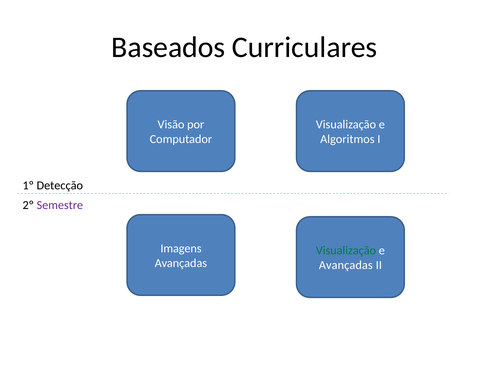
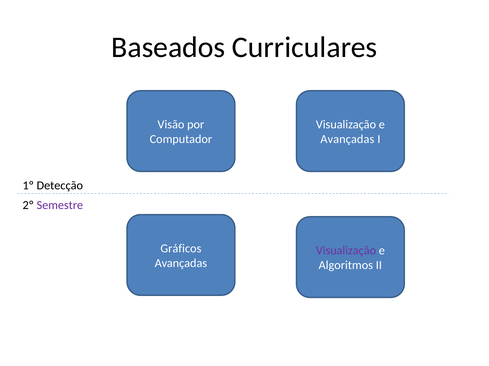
Algoritmos at (347, 140): Algoritmos -> Avançadas
Imagens: Imagens -> Gráficos
Visualização at (346, 251) colour: green -> purple
Avançadas at (346, 266): Avançadas -> Algoritmos
